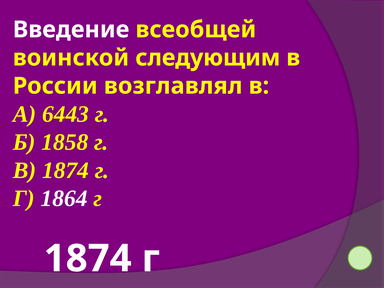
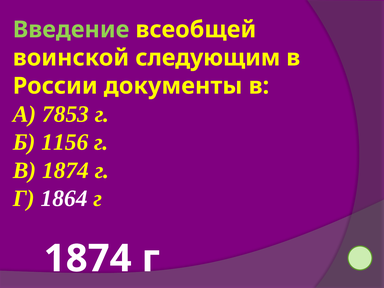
Введение colour: white -> light green
возглавлял: возглавлял -> документы
6443: 6443 -> 7853
1858: 1858 -> 1156
